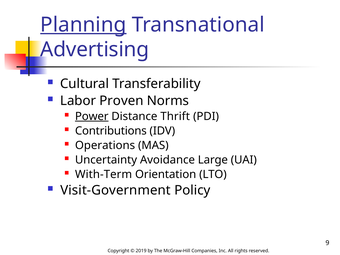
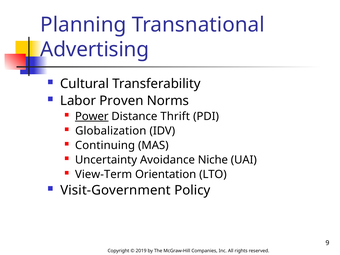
Planning underline: present -> none
Contributions: Contributions -> Globalization
Operations: Operations -> Continuing
Large: Large -> Niche
With-Term: With-Term -> View-Term
